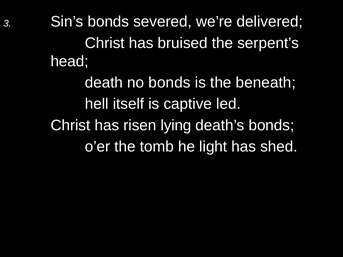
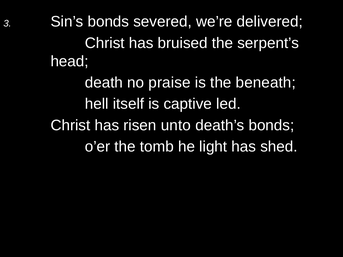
no bonds: bonds -> praise
lying: lying -> unto
